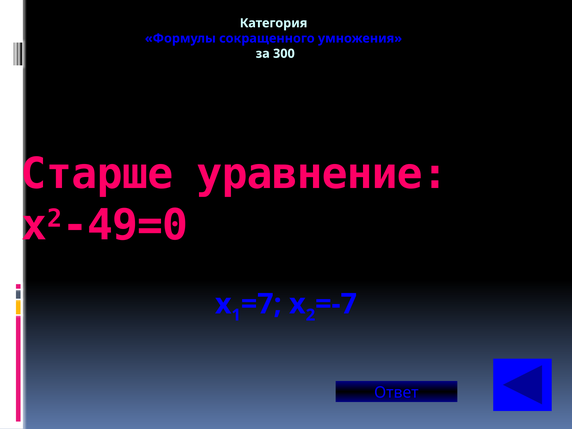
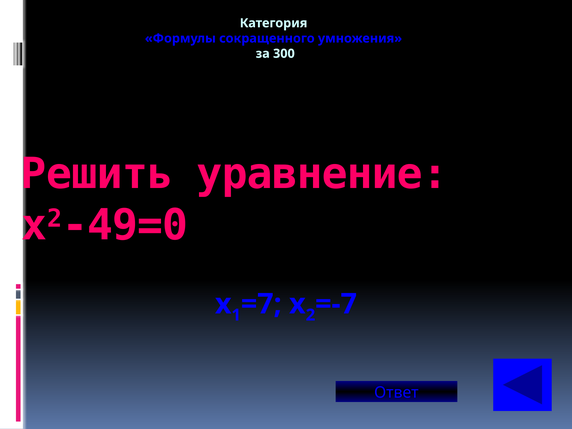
Старше: Старше -> Решить
